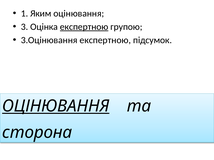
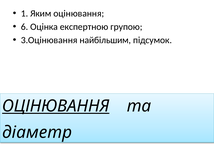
3: 3 -> 6
експертною at (84, 27) underline: present -> none
3.Оцінювання експертною: експертною -> найбільшим
сторона: сторона -> діаметр
